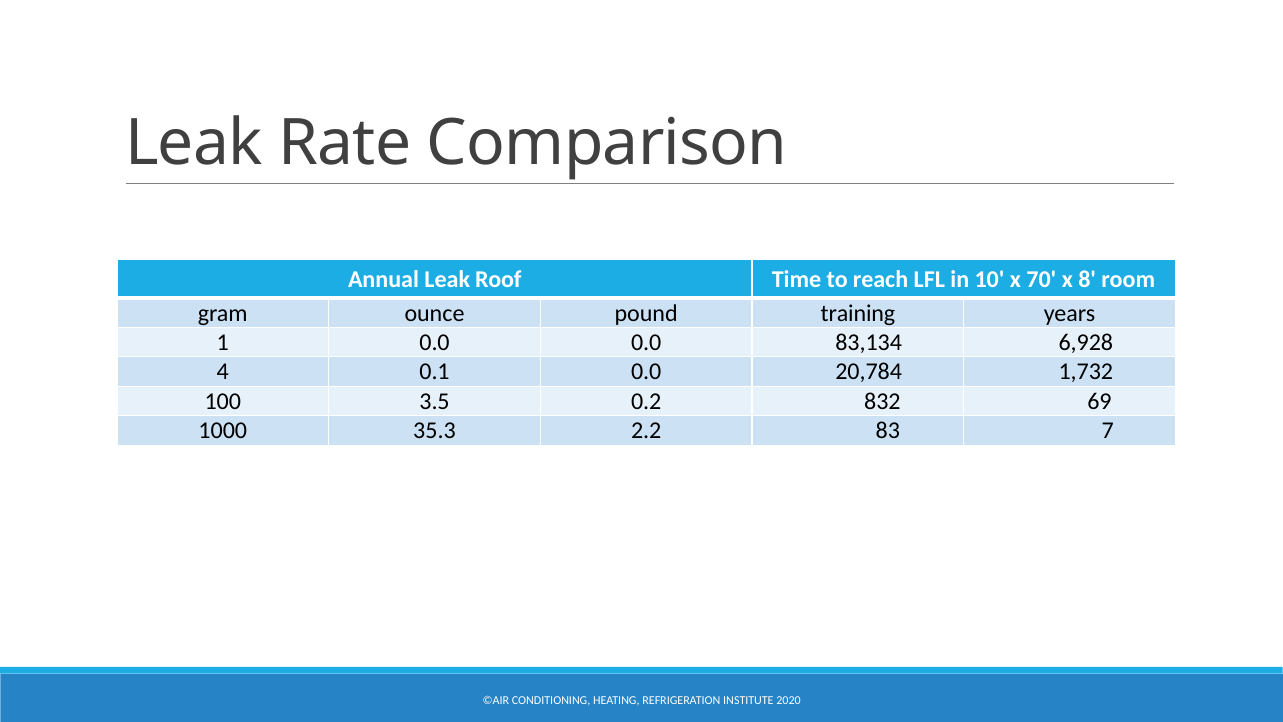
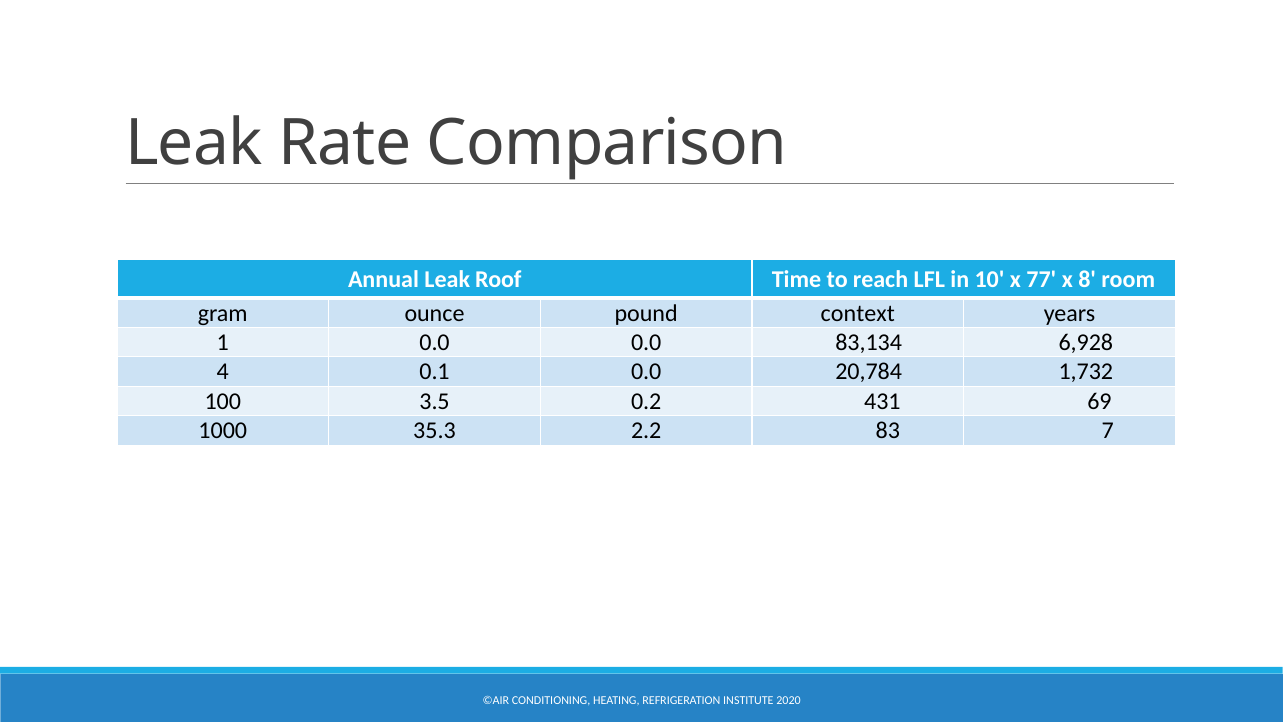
70: 70 -> 77
training: training -> context
832: 832 -> 431
